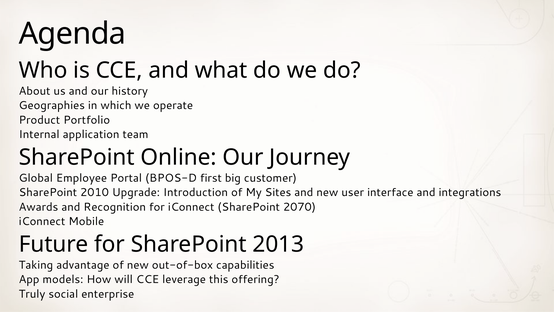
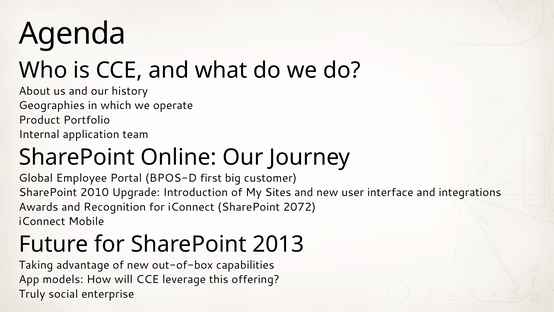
2070: 2070 -> 2072
